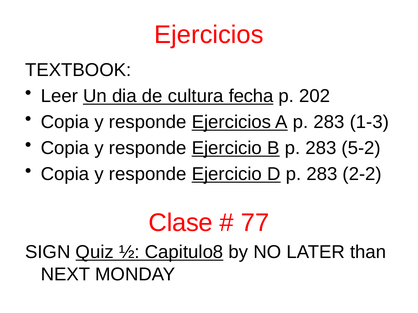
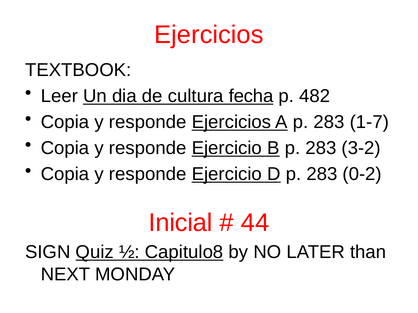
202: 202 -> 482
1-3: 1-3 -> 1-7
5-2: 5-2 -> 3-2
2-2: 2-2 -> 0-2
Clase: Clase -> Inicial
77: 77 -> 44
